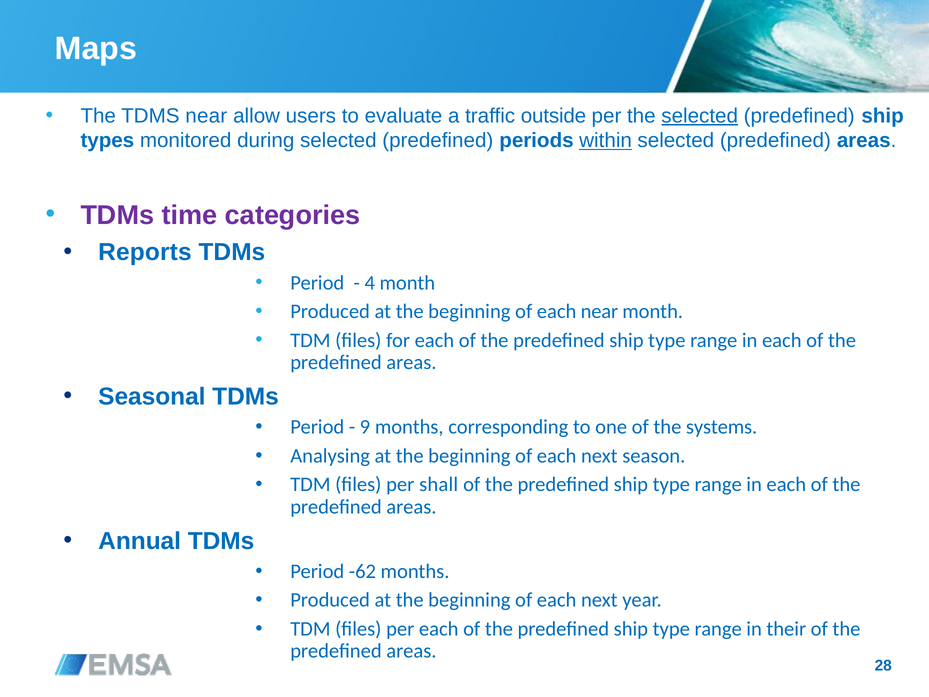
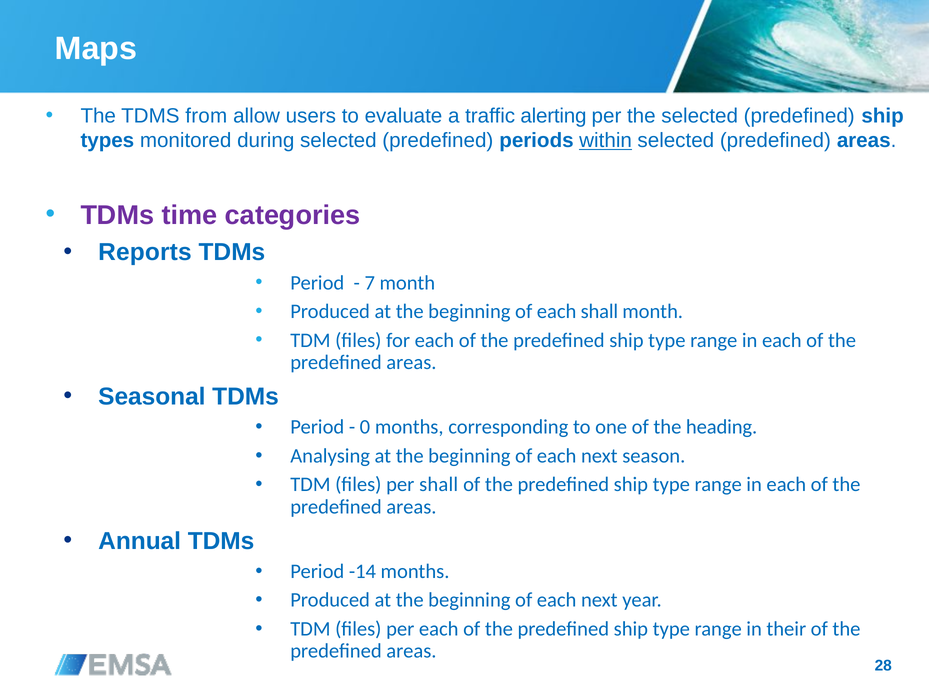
TDMS near: near -> from
outside: outside -> alerting
selected at (700, 116) underline: present -> none
4: 4 -> 7
each near: near -> shall
9: 9 -> 0
systems: systems -> heading
-62: -62 -> -14
